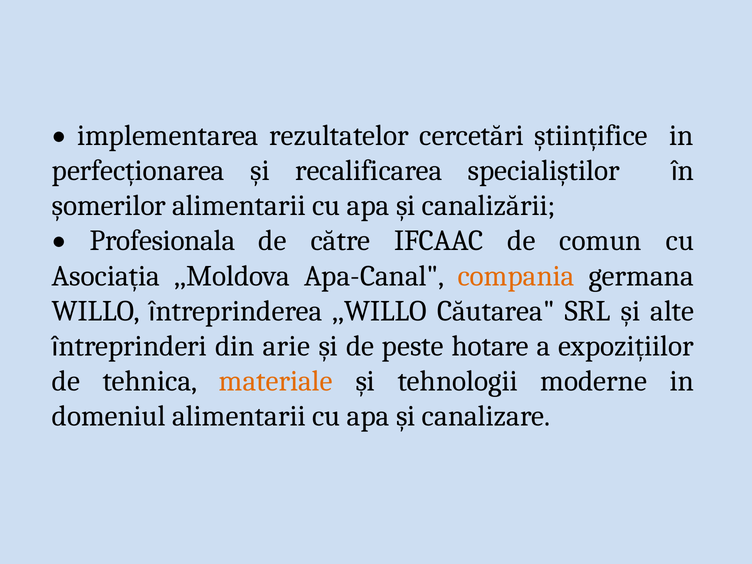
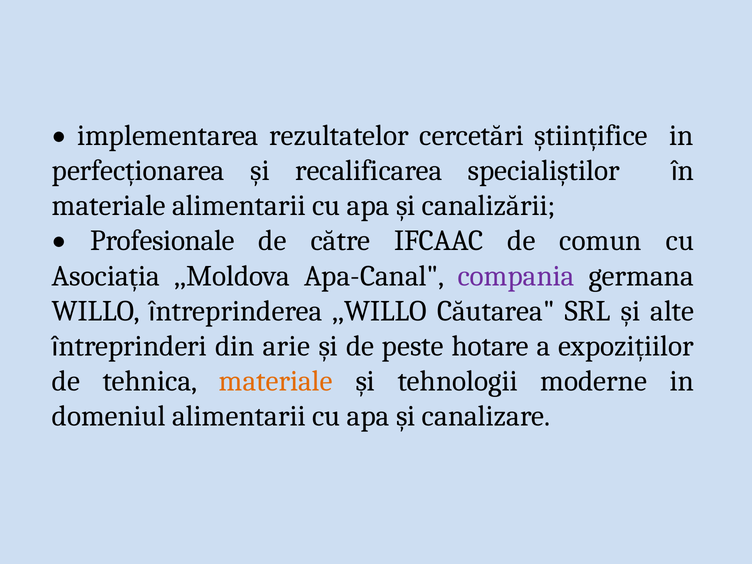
șomerilor at (109, 206): șomerilor -> materiale
Profesionala: Profesionala -> Profesionale
compania colour: orange -> purple
